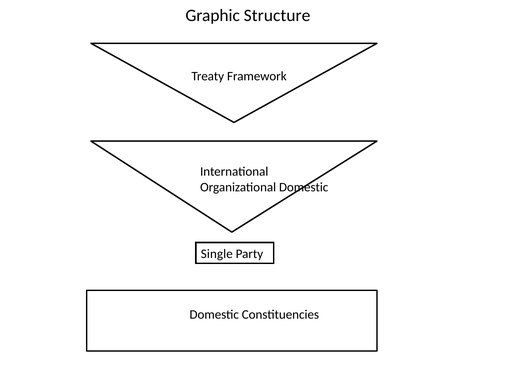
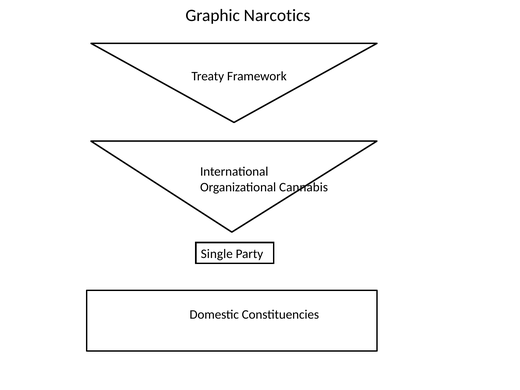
Structure: Structure -> Narcotics
Organizational Domestic: Domestic -> Cannabis
